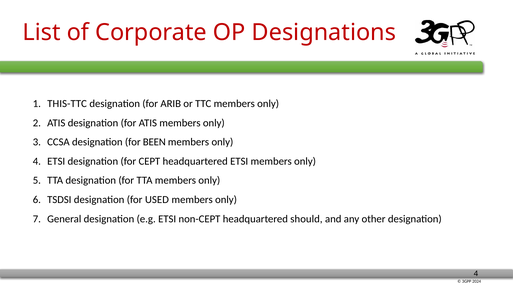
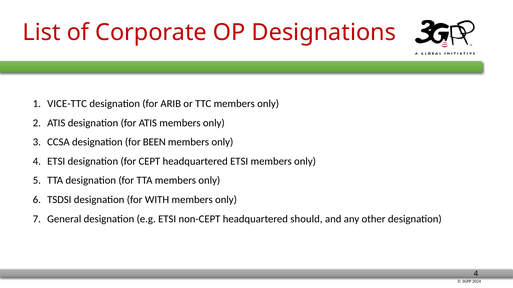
THIS-TTC: THIS-TTC -> VICE-TTC
USED: USED -> WITH
